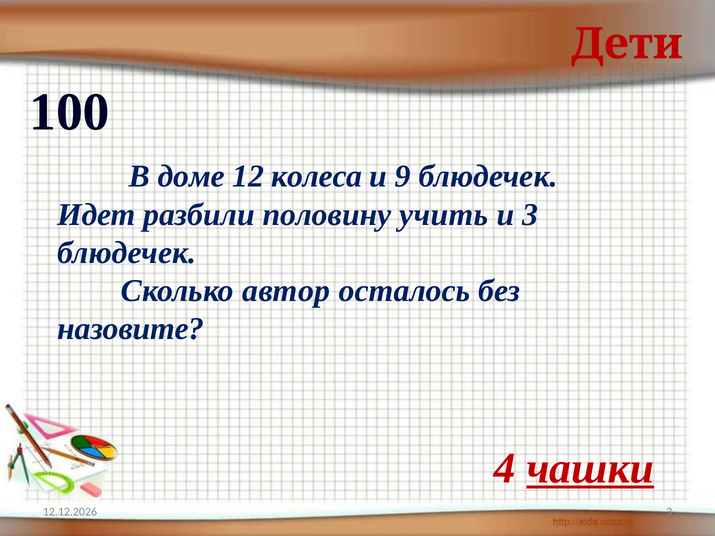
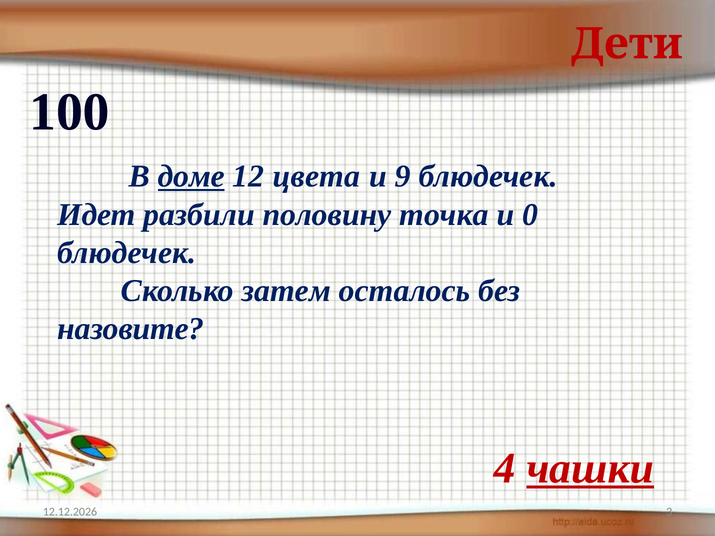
доме underline: none -> present
колеса: колеса -> цвета
учить: учить -> точка
и 3: 3 -> 0
автор: автор -> затем
